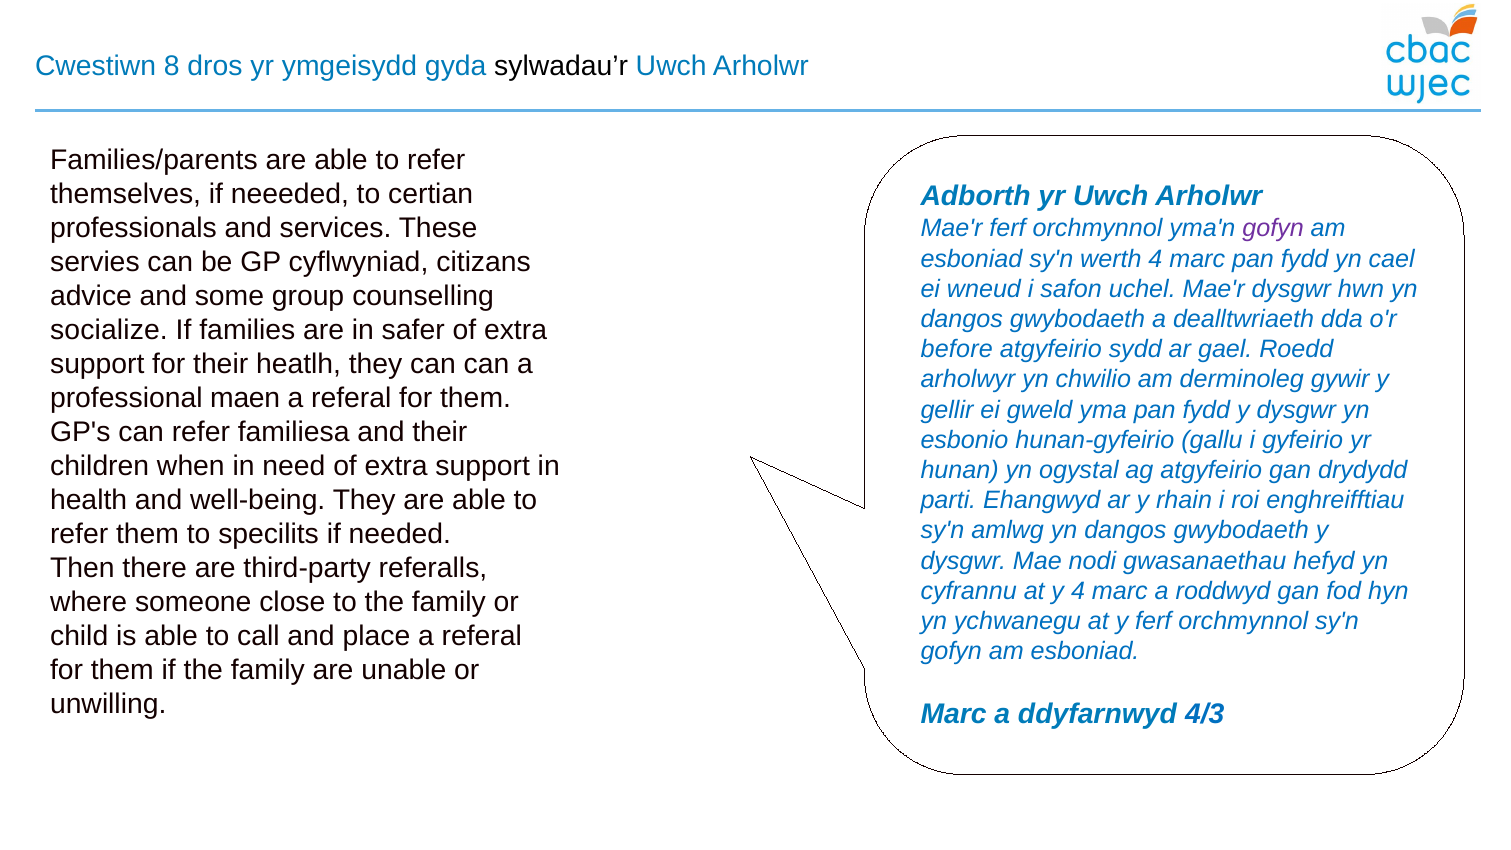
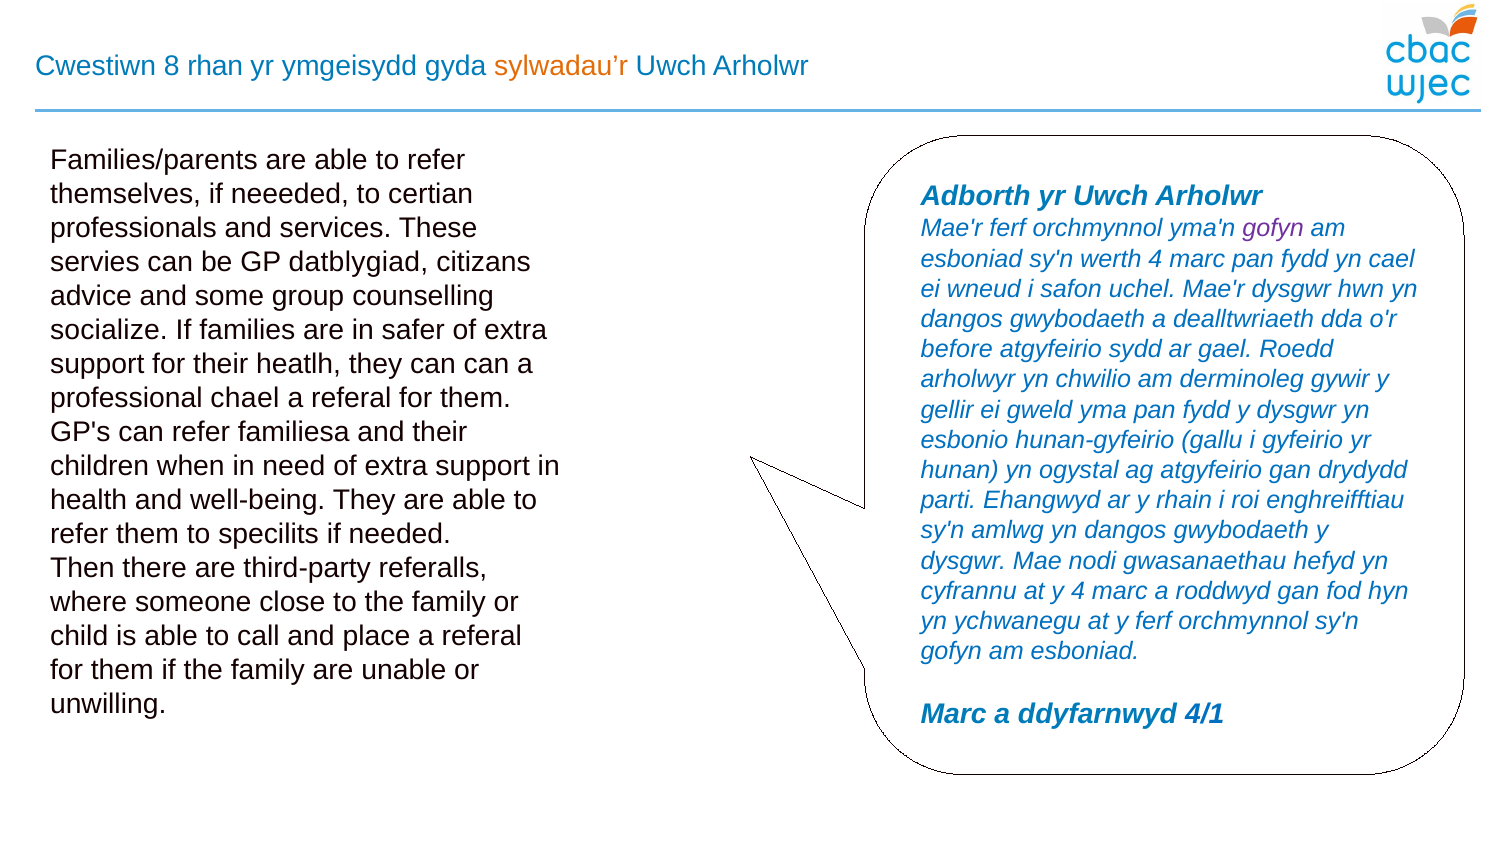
dros: dros -> rhan
sylwadau’r colour: black -> orange
cyflwyniad: cyflwyniad -> datblygiad
maen: maen -> chael
4/3: 4/3 -> 4/1
